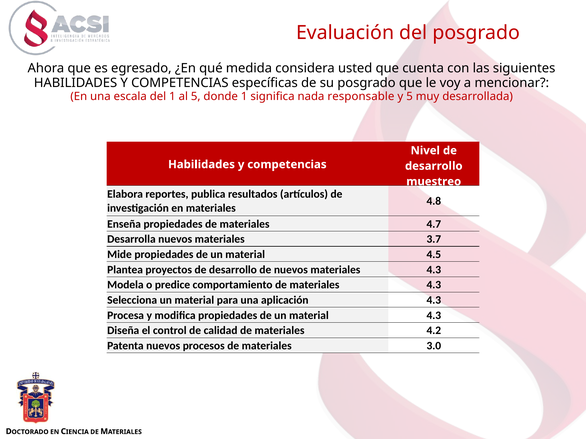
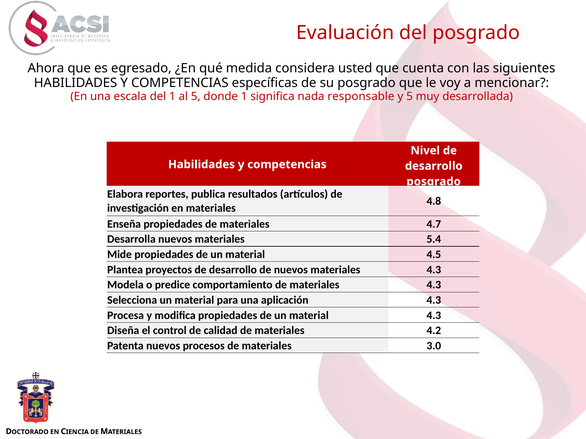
muestreo at (434, 182): muestreo -> posgrado
3.7: 3.7 -> 5.4
